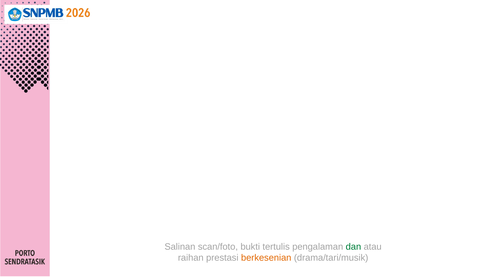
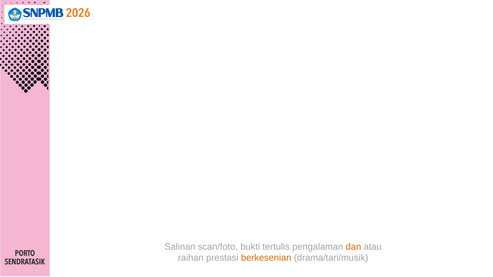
dan colour: green -> orange
